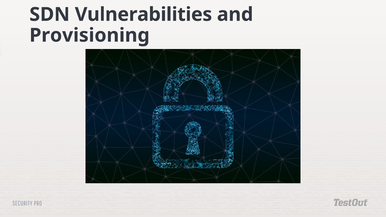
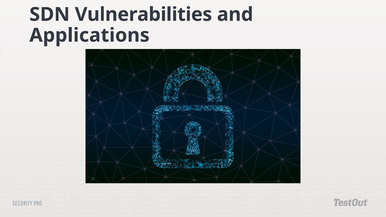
Provisioning: Provisioning -> Applications
